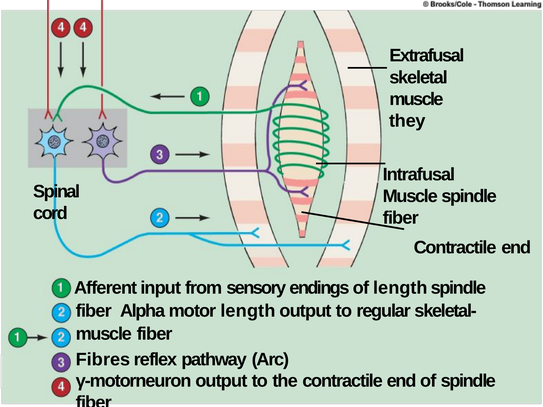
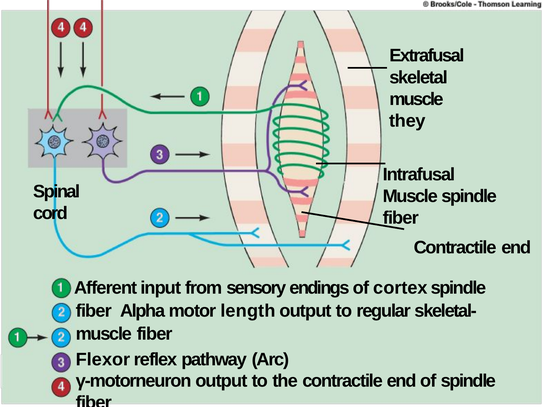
of length: length -> cortex
Fibres: Fibres -> Flexor
